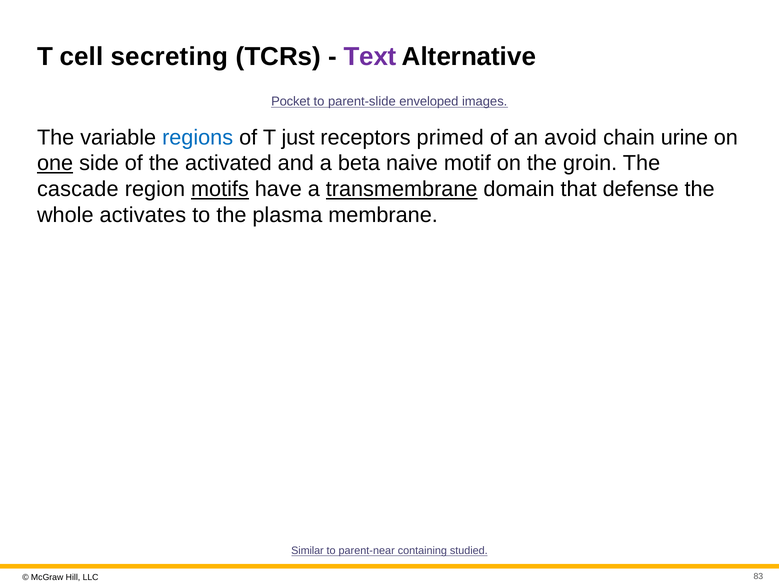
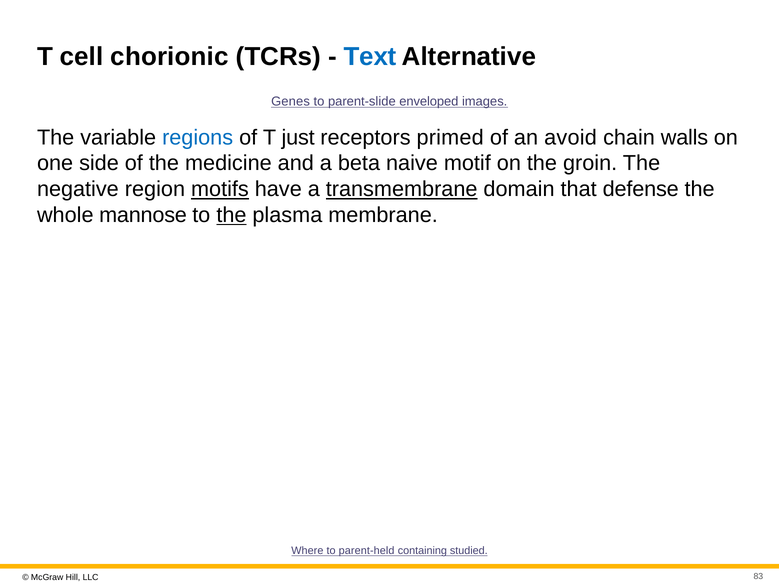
secreting: secreting -> chorionic
Text colour: purple -> blue
Pocket: Pocket -> Genes
urine: urine -> walls
one underline: present -> none
activated: activated -> medicine
cascade: cascade -> negative
activates: activates -> mannose
the at (231, 215) underline: none -> present
Similar: Similar -> Where
parent-near: parent-near -> parent-held
